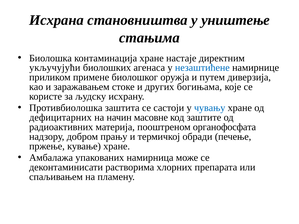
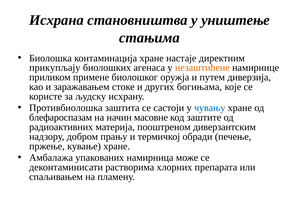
укључујући: укључујући -> прикупљају
незаштићене colour: blue -> orange
дефицитарних: дефицитарних -> блефароспазам
органофосфата: органофосфата -> диверзантским
